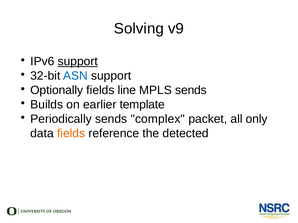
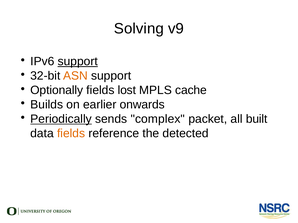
ASN colour: blue -> orange
line: line -> lost
MPLS sends: sends -> cache
template: template -> onwards
Periodically underline: none -> present
only: only -> built
